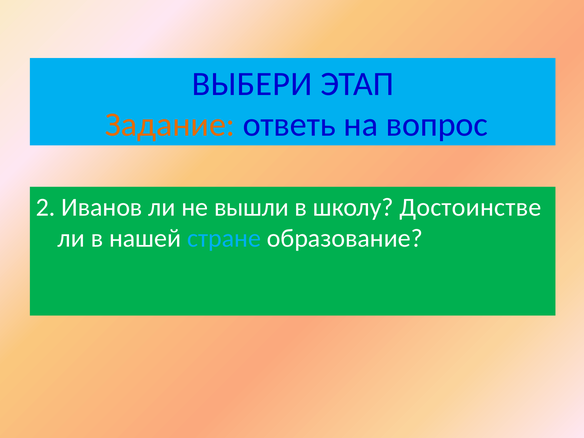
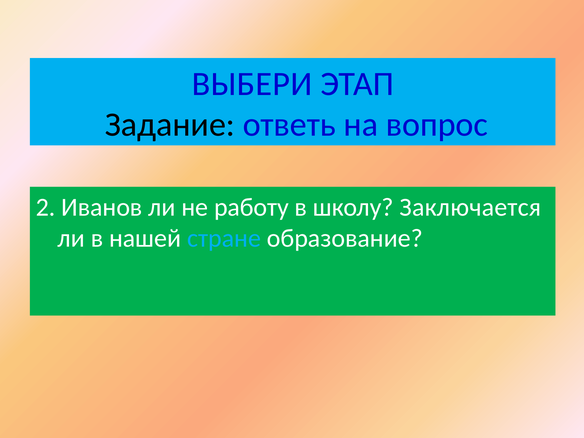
Задание colour: orange -> black
вышли: вышли -> работу
Достоинстве: Достоинстве -> Заключается
